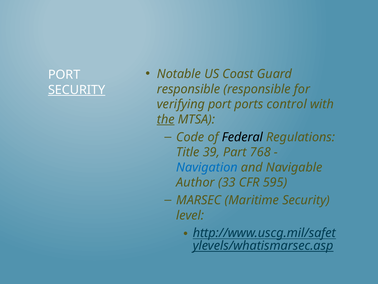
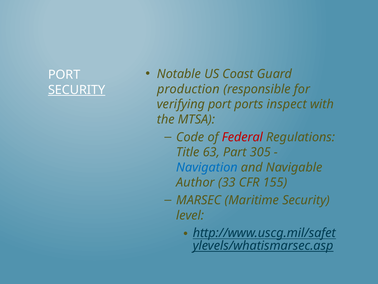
responsible at (189, 89): responsible -> production
control: control -> inspect
the underline: present -> none
Federal colour: black -> red
39: 39 -> 63
768: 768 -> 305
595: 595 -> 155
